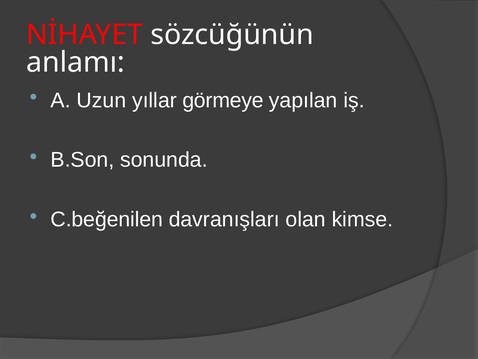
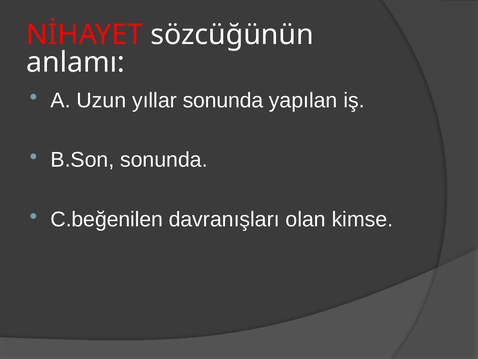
yıllar görmeye: görmeye -> sonunda
